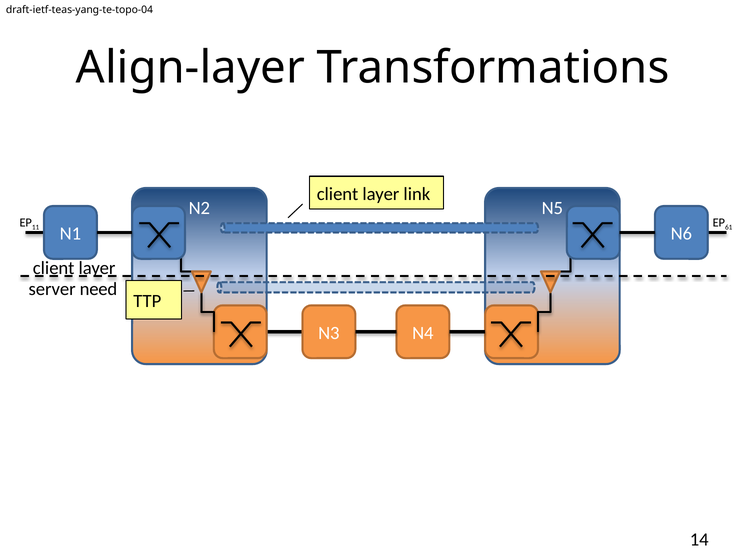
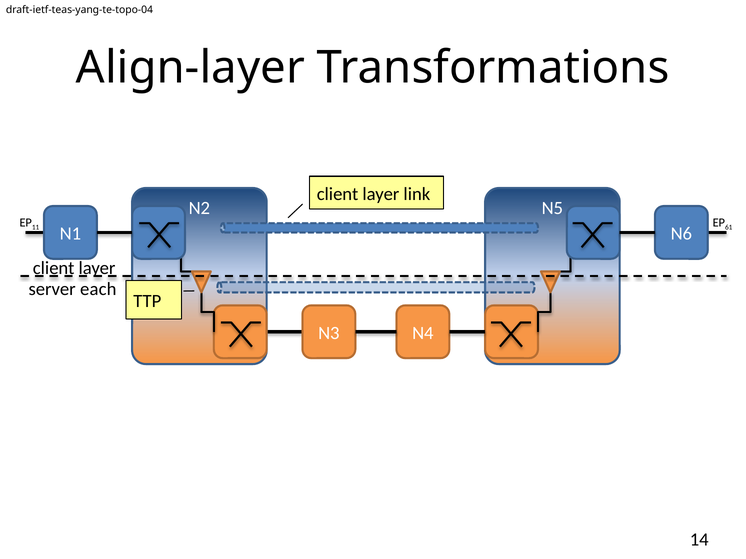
need: need -> each
